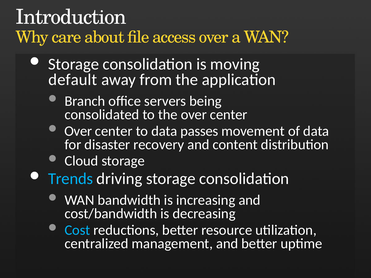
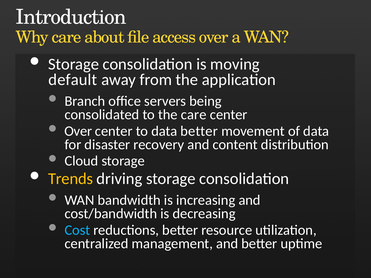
the over: over -> care
data passes: passes -> better
Trends colour: light blue -> yellow
